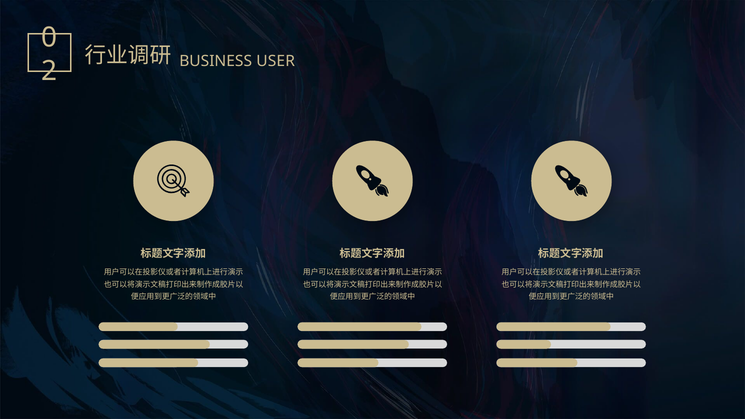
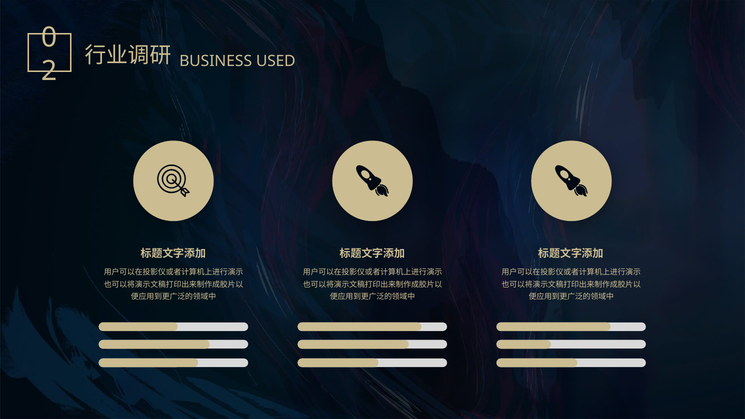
USER: USER -> USED
